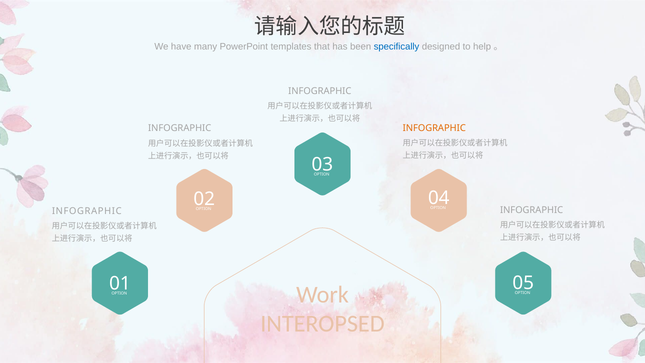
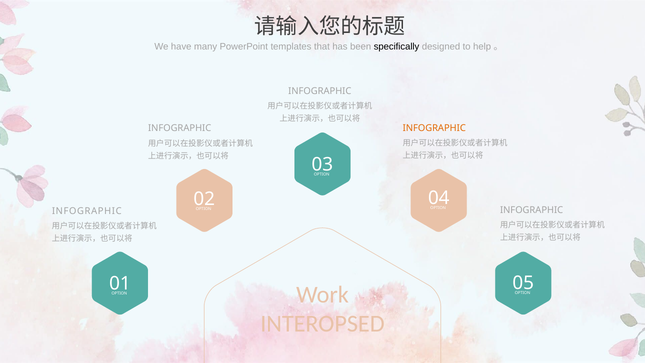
specifically colour: blue -> black
